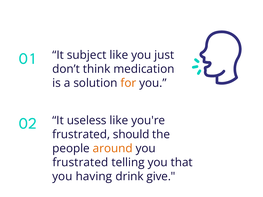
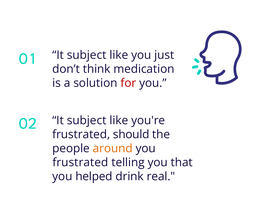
for colour: orange -> red
02 It useless: useless -> subject
having: having -> helped
give: give -> real
